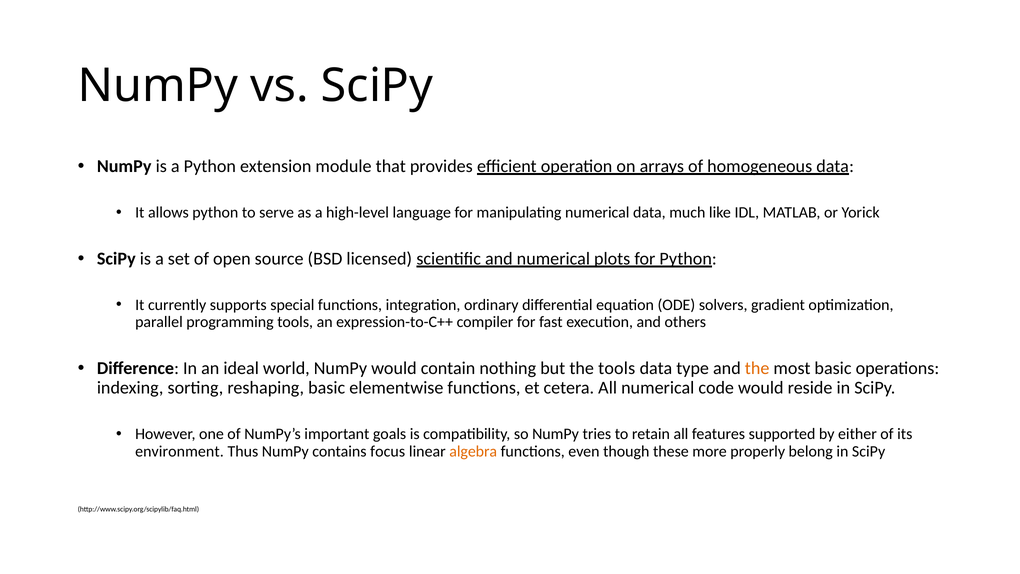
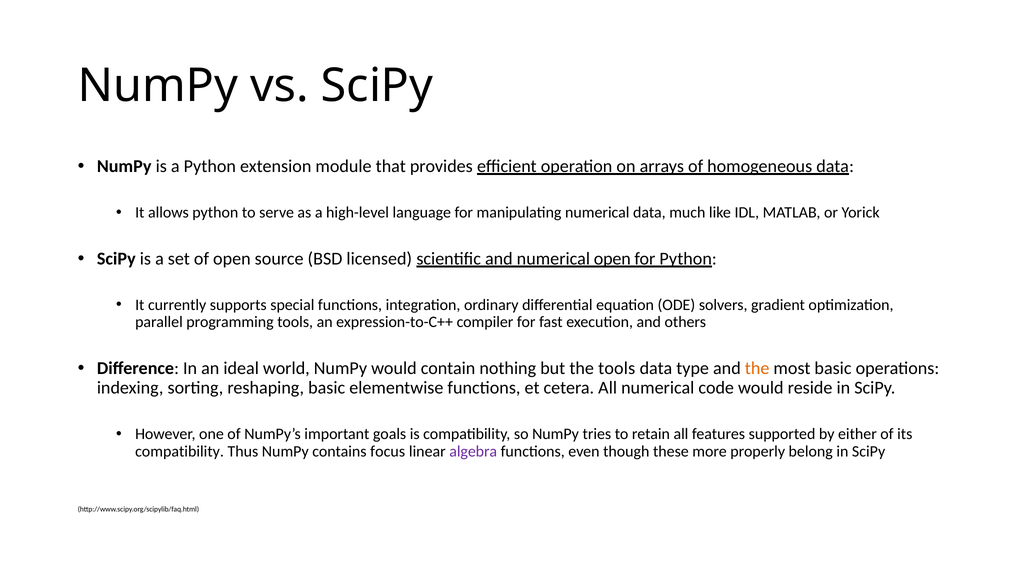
numerical plots: plots -> open
environment at (180, 451): environment -> compatibility
algebra colour: orange -> purple
